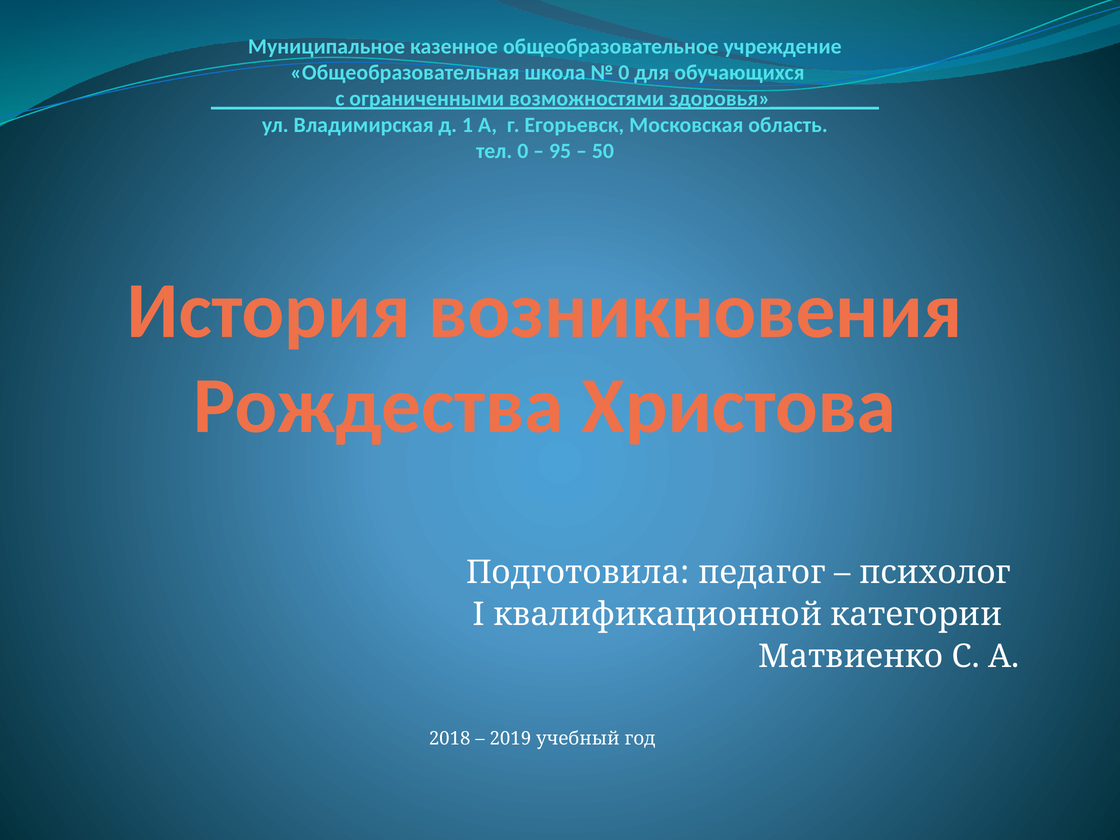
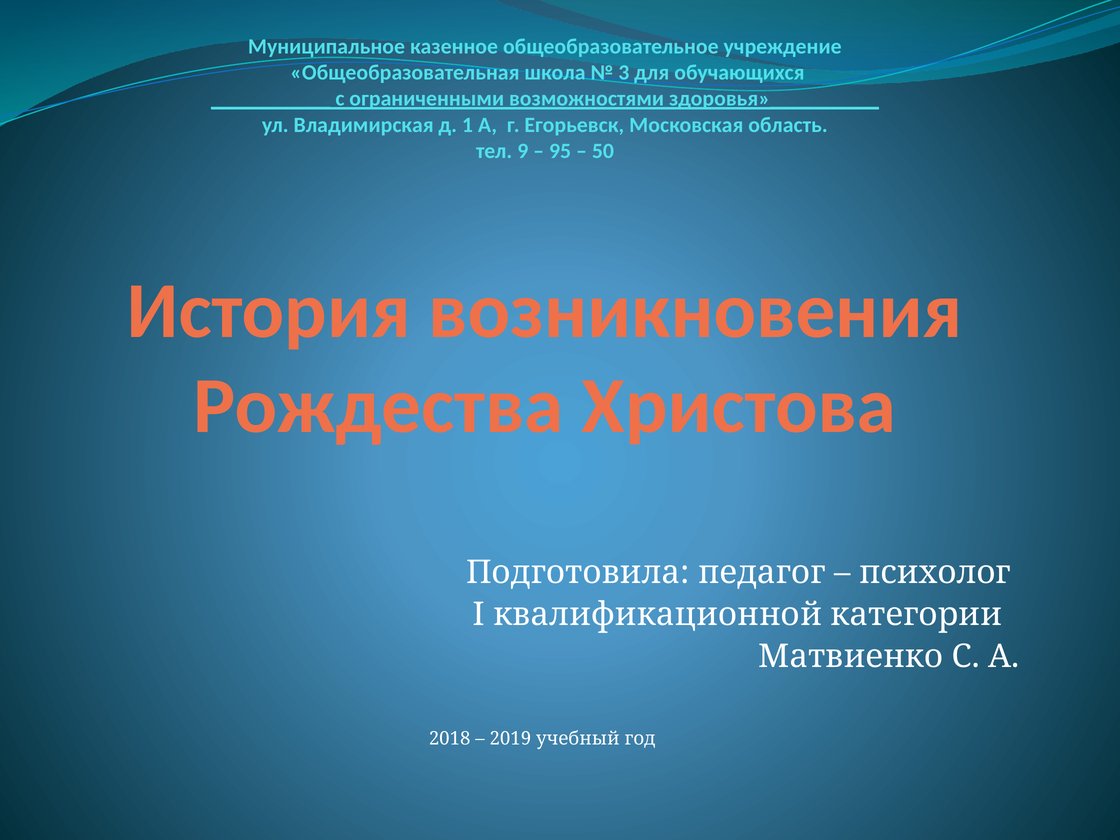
0 at (624, 73): 0 -> 3
тел 0: 0 -> 9
